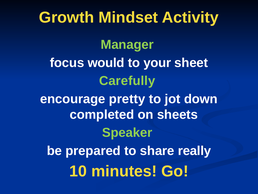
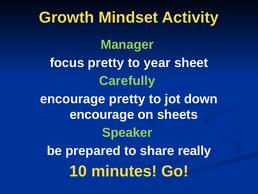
focus would: would -> pretty
your: your -> year
completed at (102, 114): completed -> encourage
